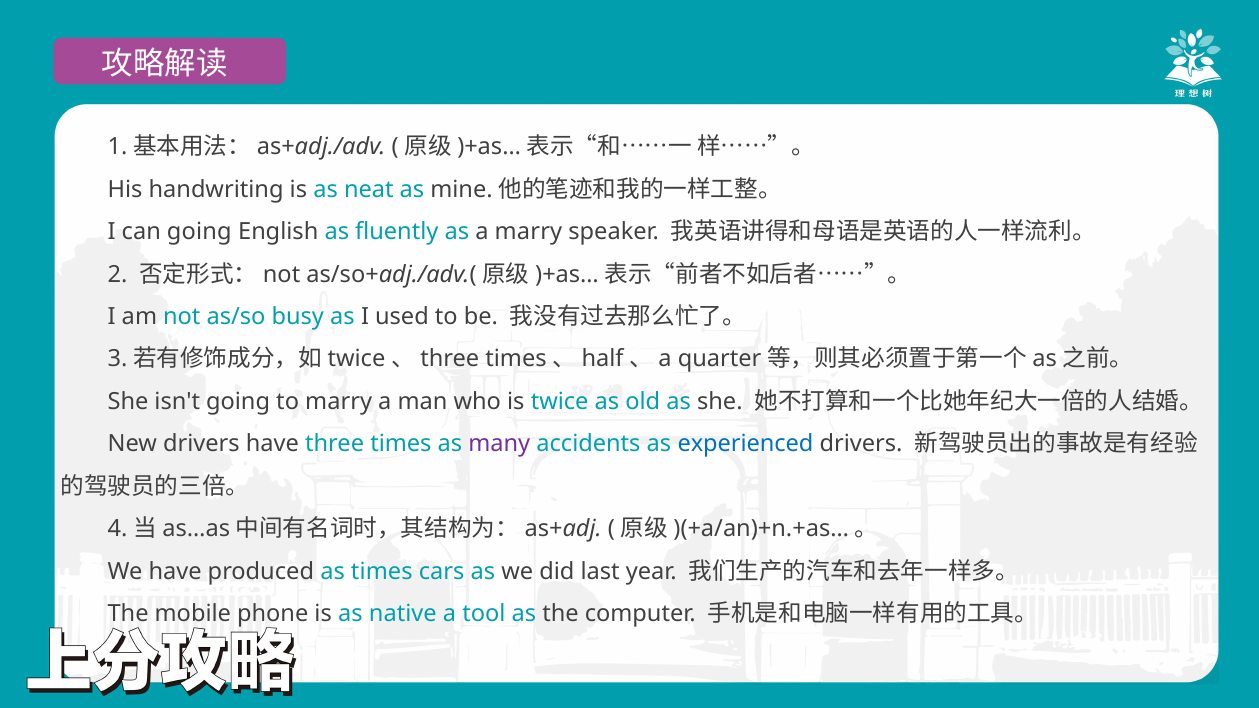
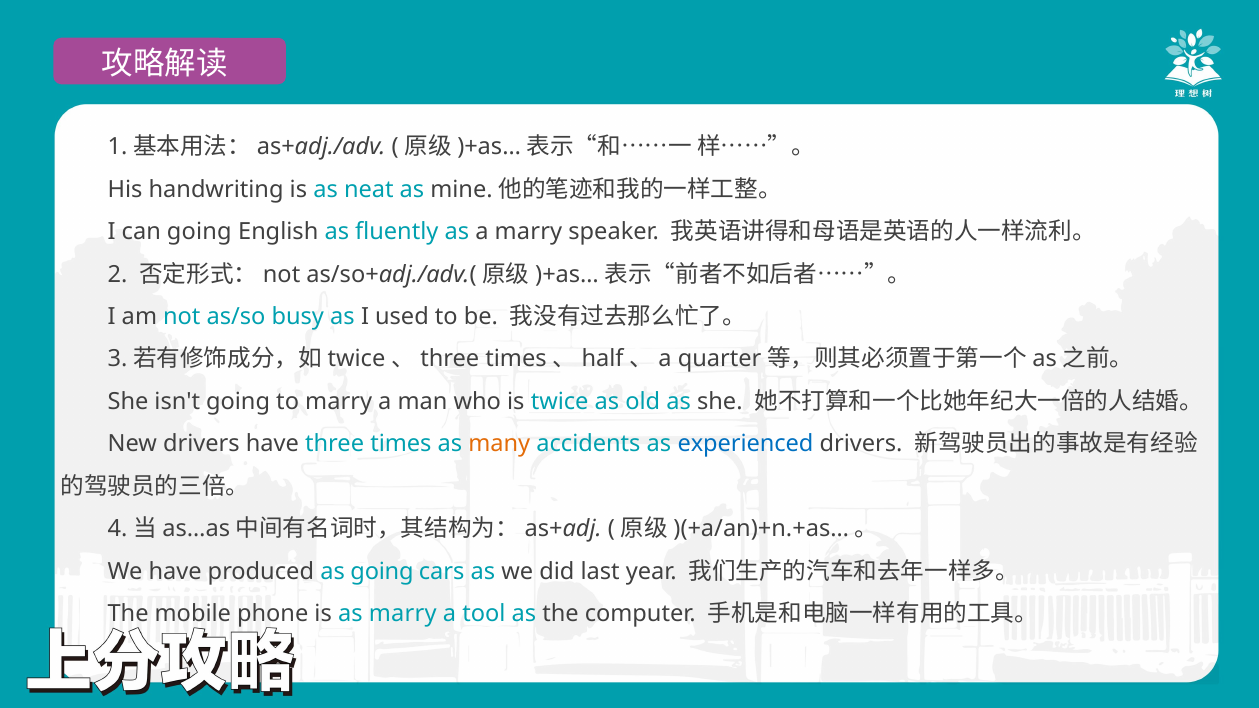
many colour: purple -> orange
as times: times -> going
as native: native -> marry
